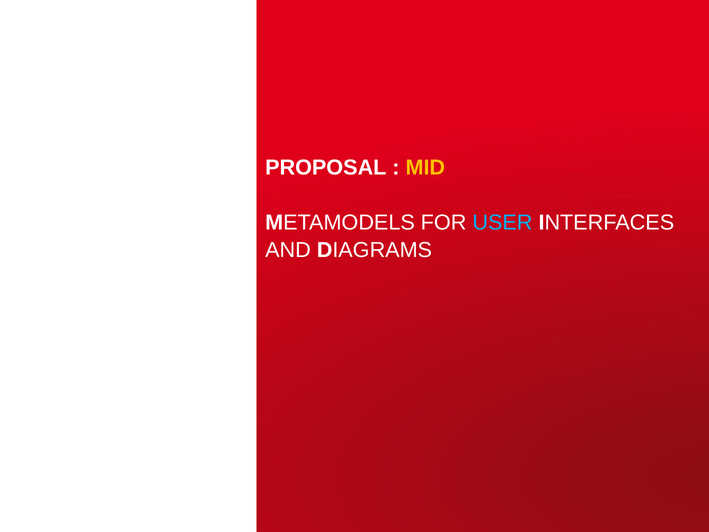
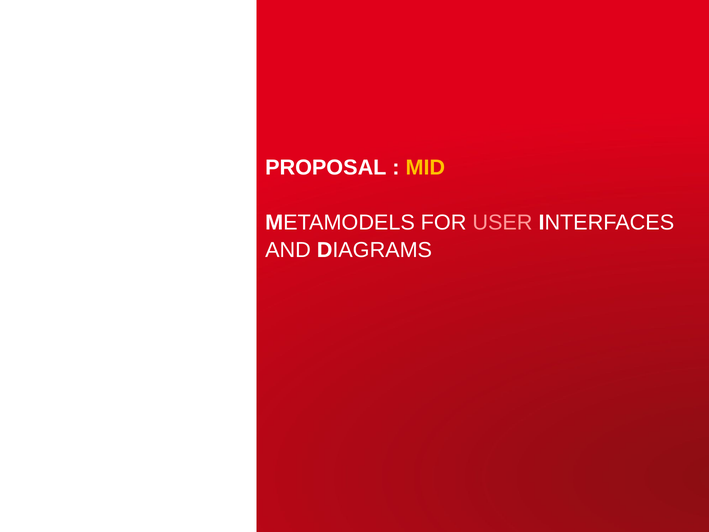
USER colour: light blue -> pink
